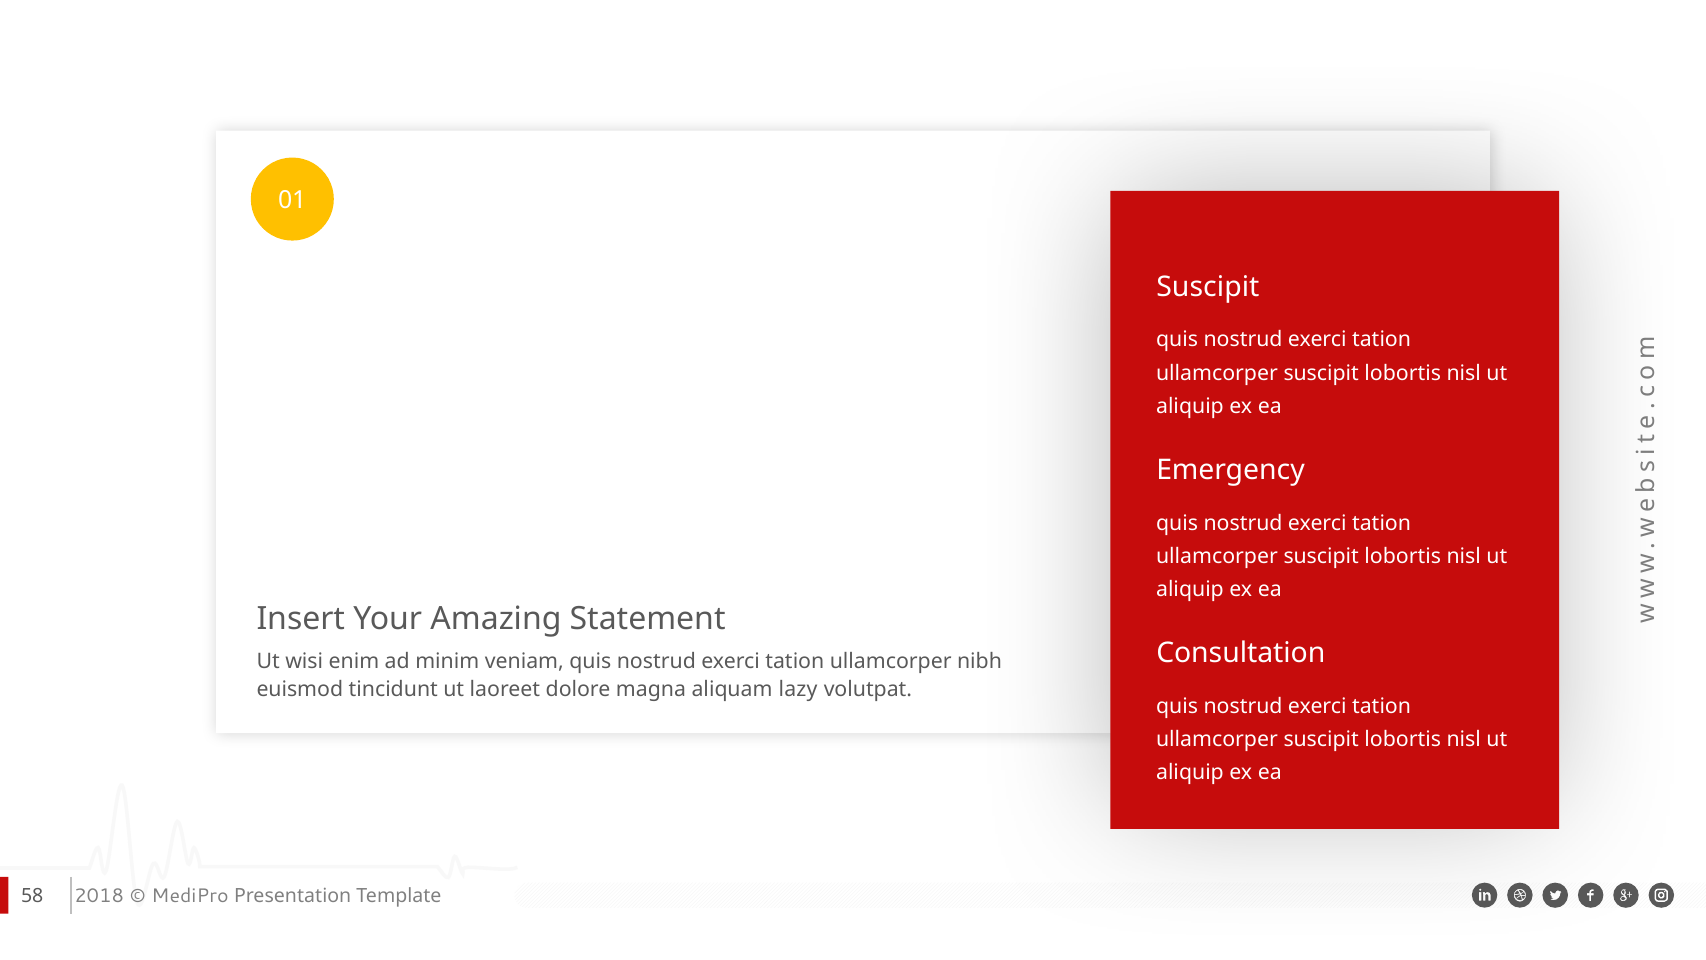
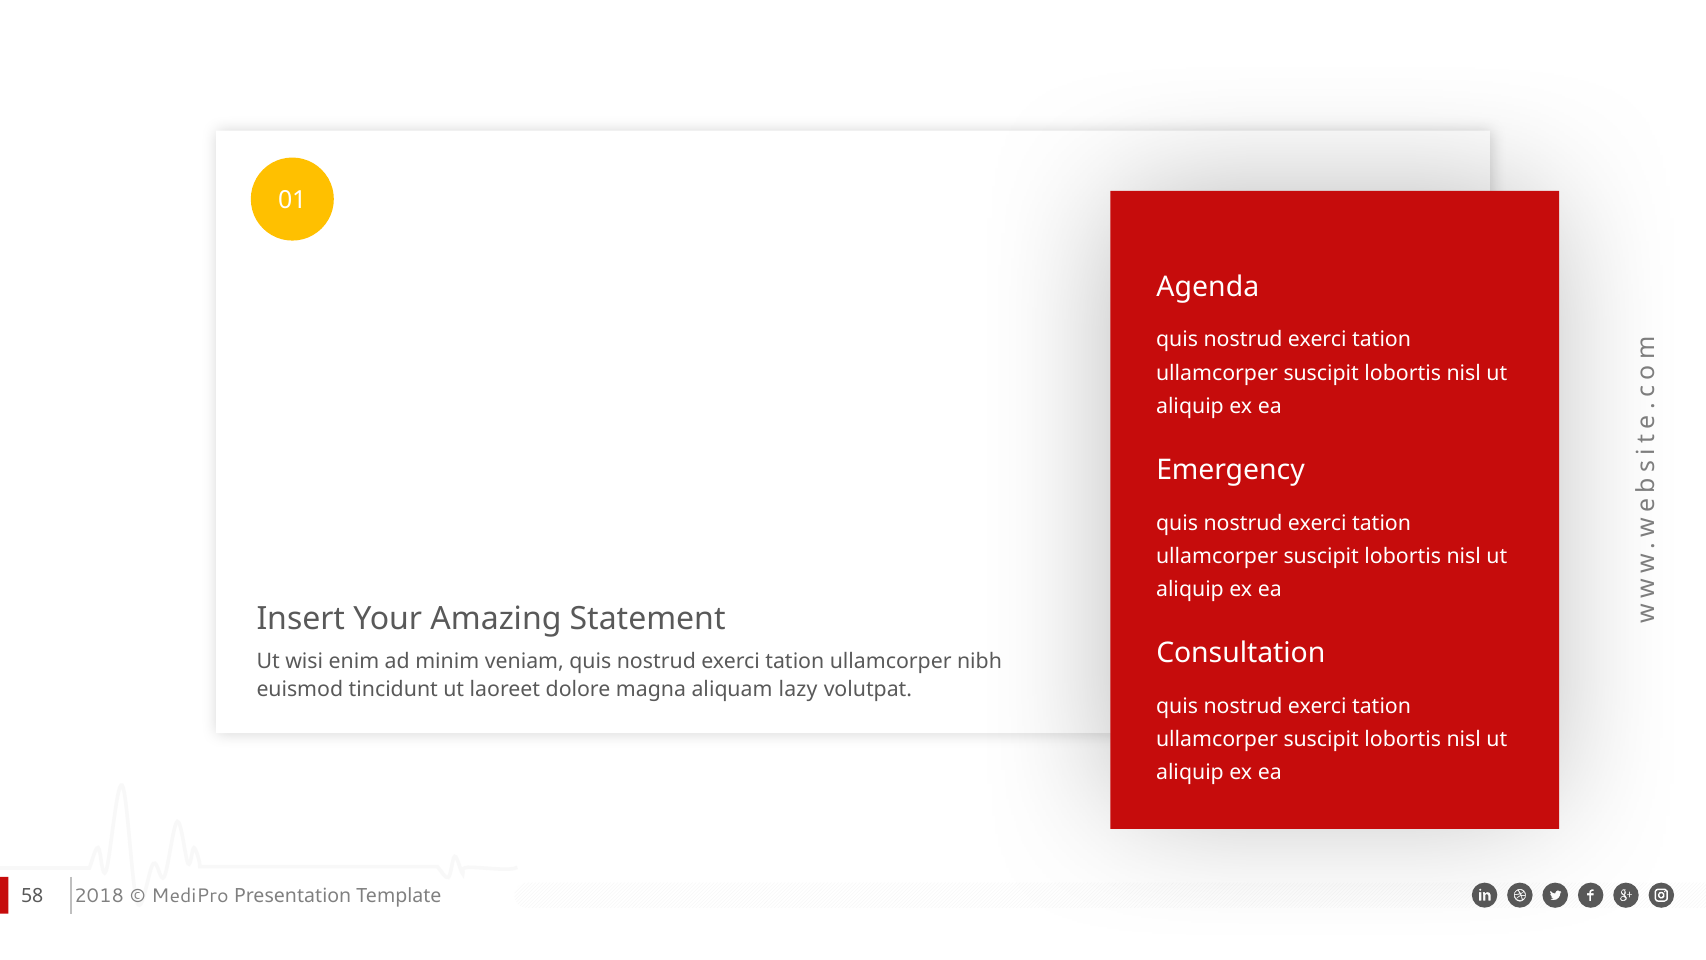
Suscipit at (1208, 287): Suscipit -> Agenda
